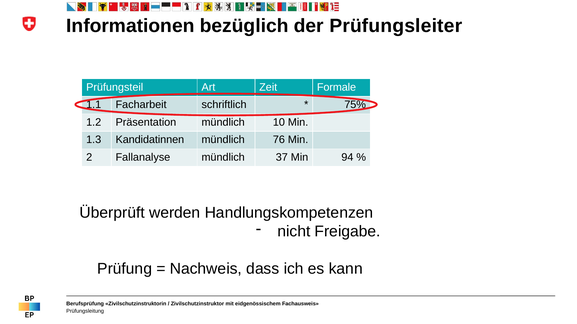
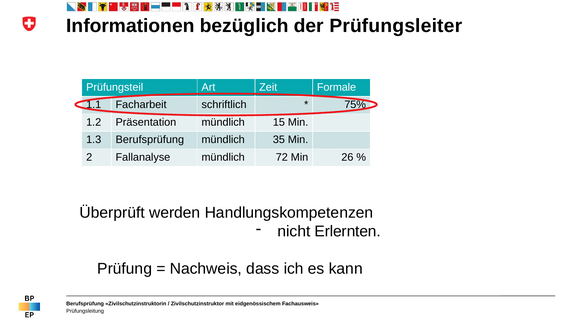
10: 10 -> 15
1.3 Kandidatinnen: Kandidatinnen -> Berufsprüfung
76: 76 -> 35
37: 37 -> 72
94: 94 -> 26
Freigabe: Freigabe -> Erlernten
